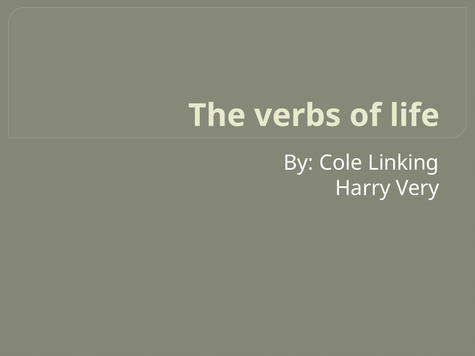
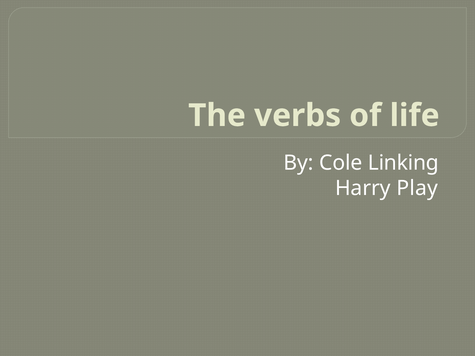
Very: Very -> Play
